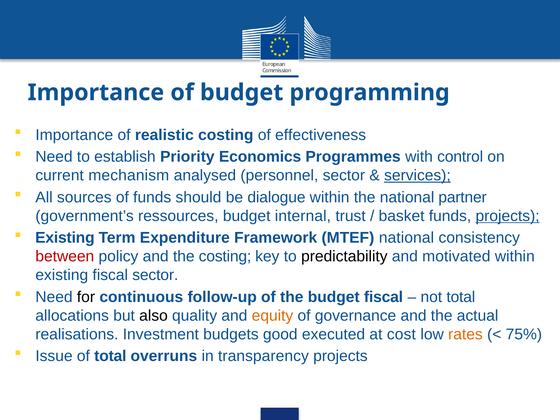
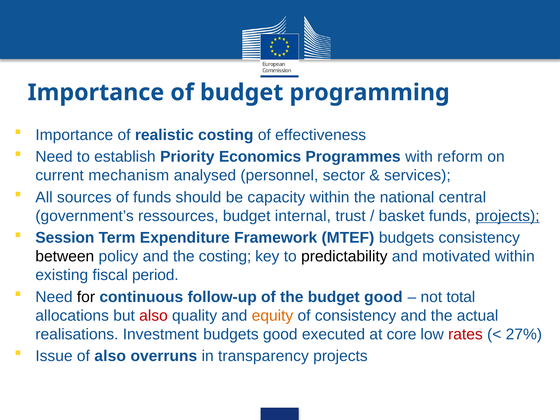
control: control -> reform
services underline: present -> none
dialogue: dialogue -> capacity
partner: partner -> central
Existing at (65, 238): Existing -> Session
MTEF national: national -> budgets
between colour: red -> black
fiscal sector: sector -> period
budget fiscal: fiscal -> good
also at (154, 316) colour: black -> red
of governance: governance -> consistency
cost: cost -> core
rates colour: orange -> red
75%: 75% -> 27%
of total: total -> also
